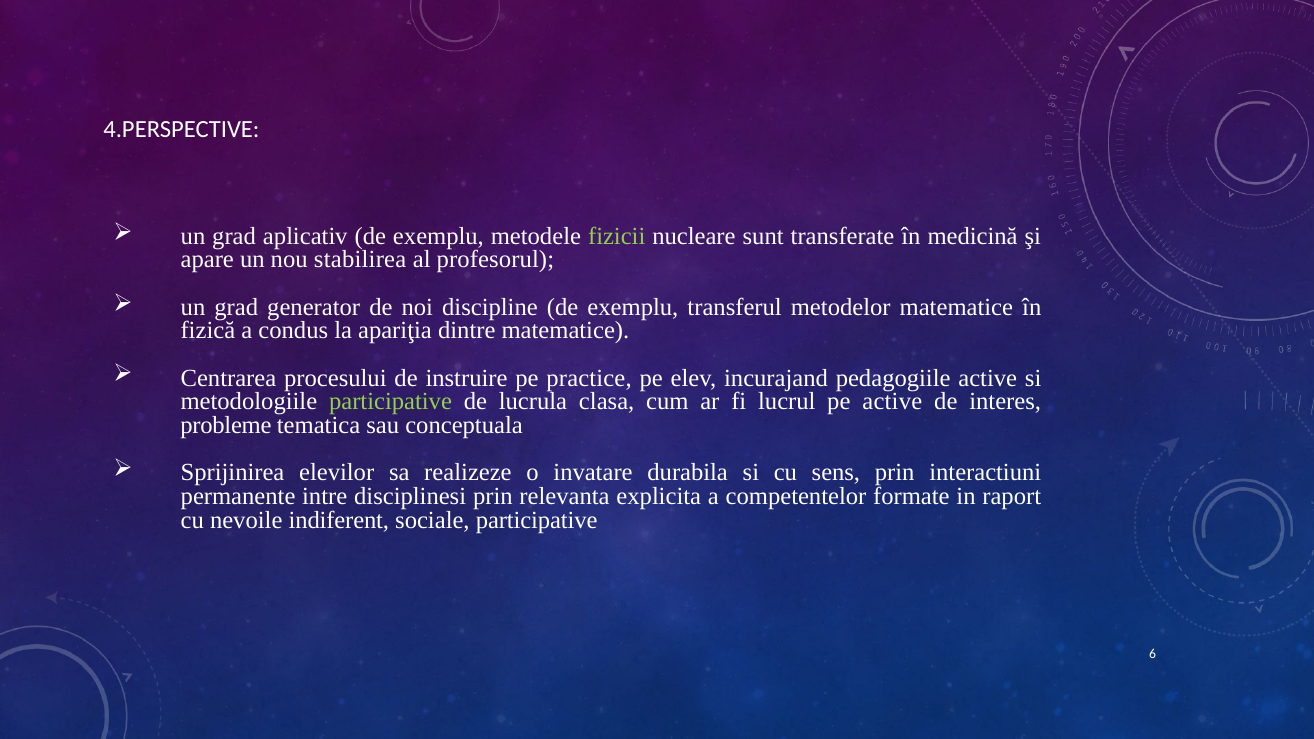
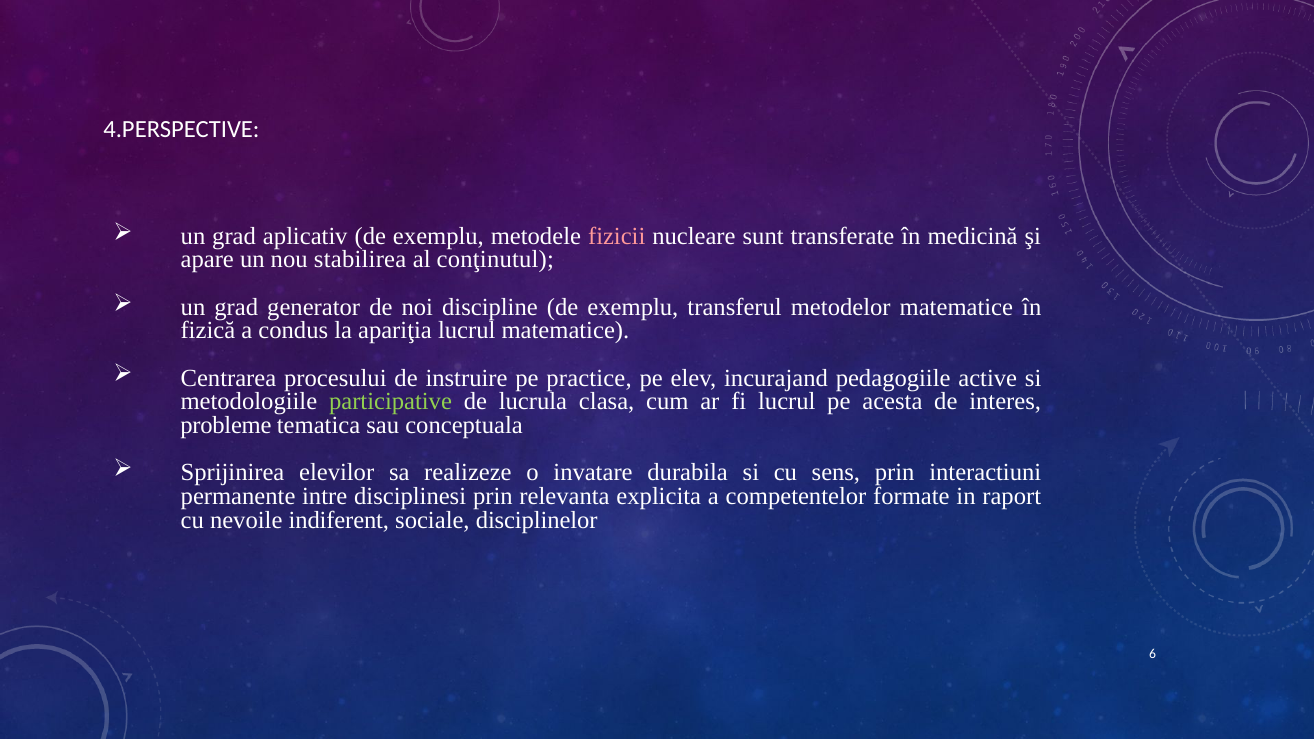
fizicii colour: light green -> pink
profesorul: profesorul -> conţinutul
apariţia dintre: dintre -> lucrul
pe active: active -> acesta
sociale participative: participative -> disciplinelor
